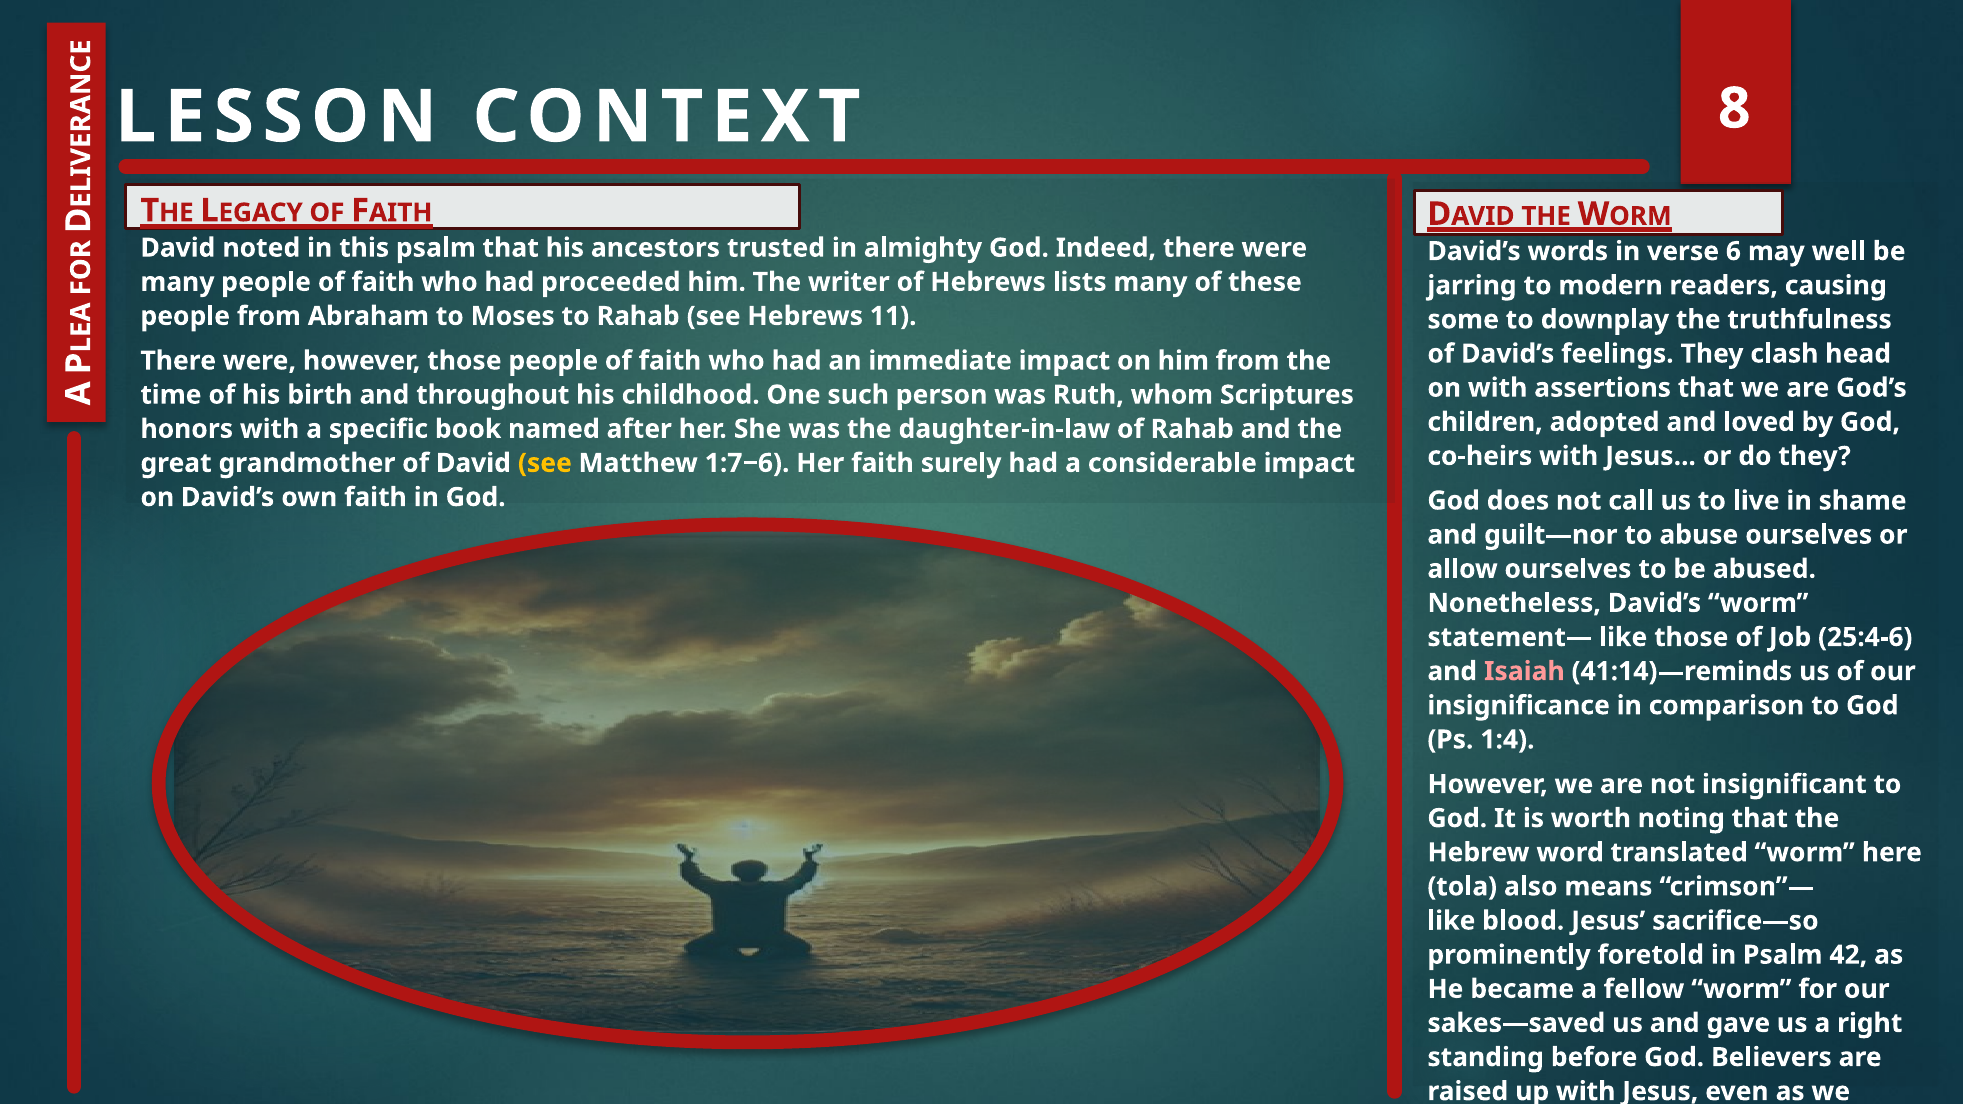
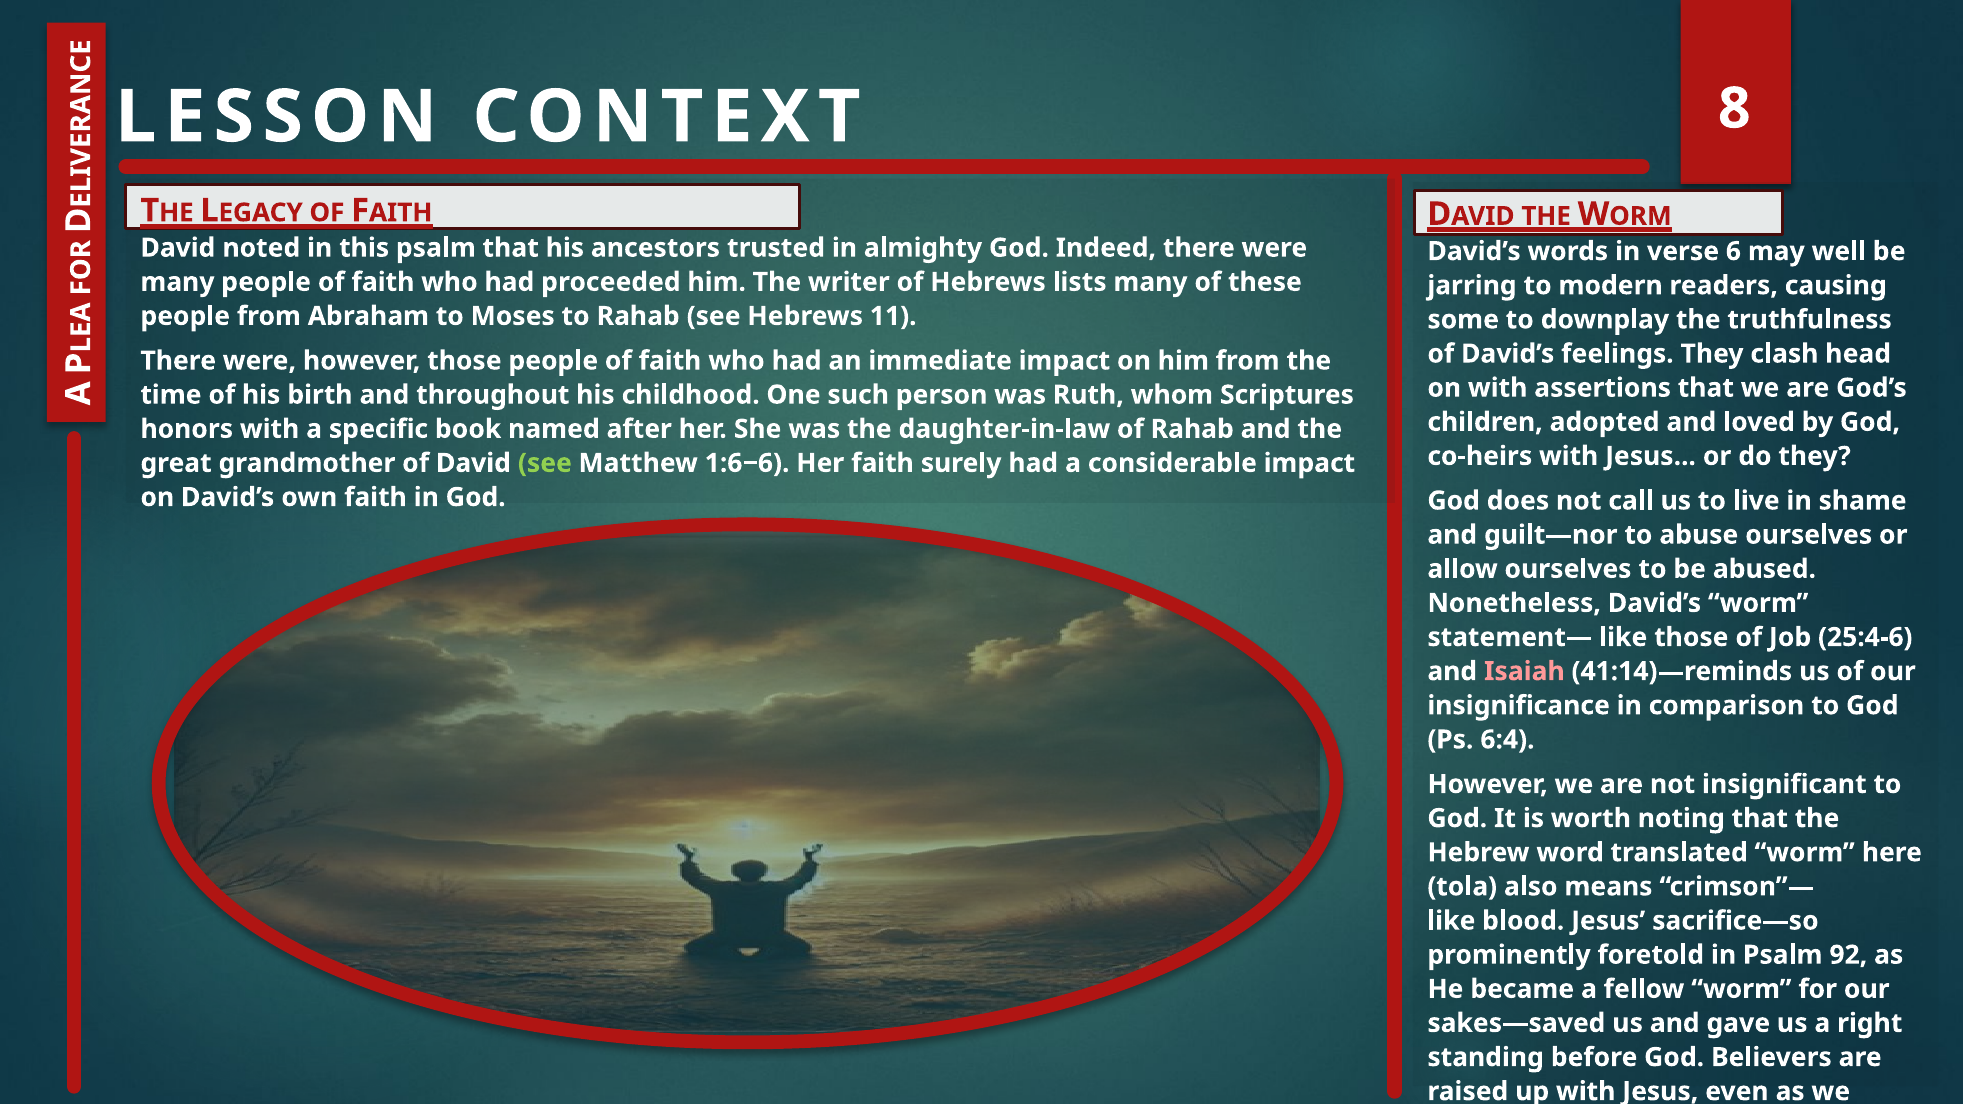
see at (545, 463) colour: yellow -> light green
1:7−6: 1:7−6 -> 1:6−6
1:4: 1:4 -> 6:4
42: 42 -> 92
